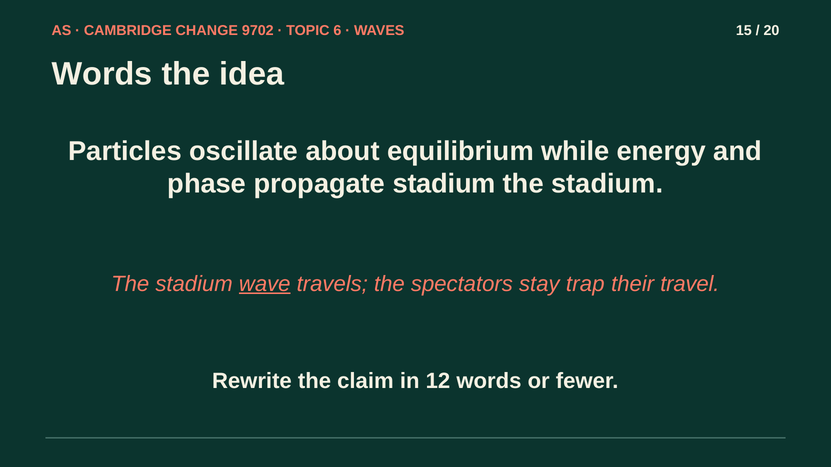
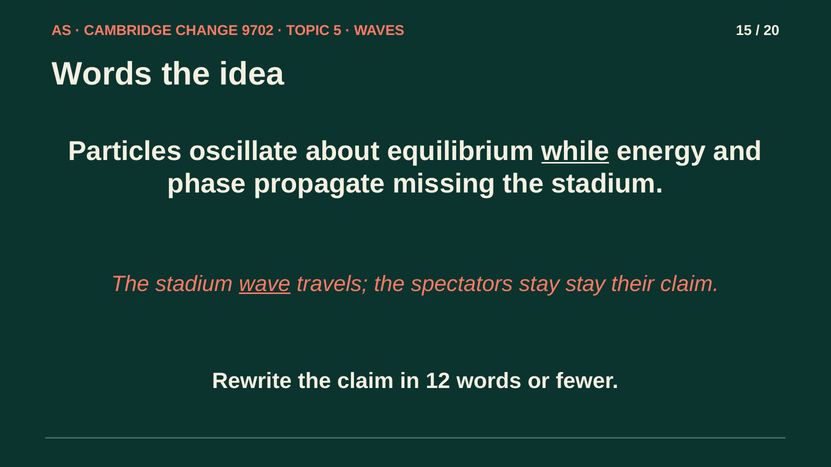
6: 6 -> 5
while underline: none -> present
propagate stadium: stadium -> missing
stay trap: trap -> stay
their travel: travel -> claim
